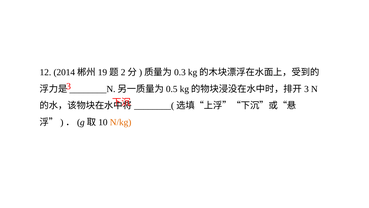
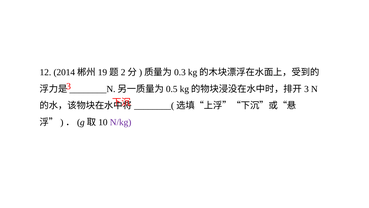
N/kg colour: orange -> purple
